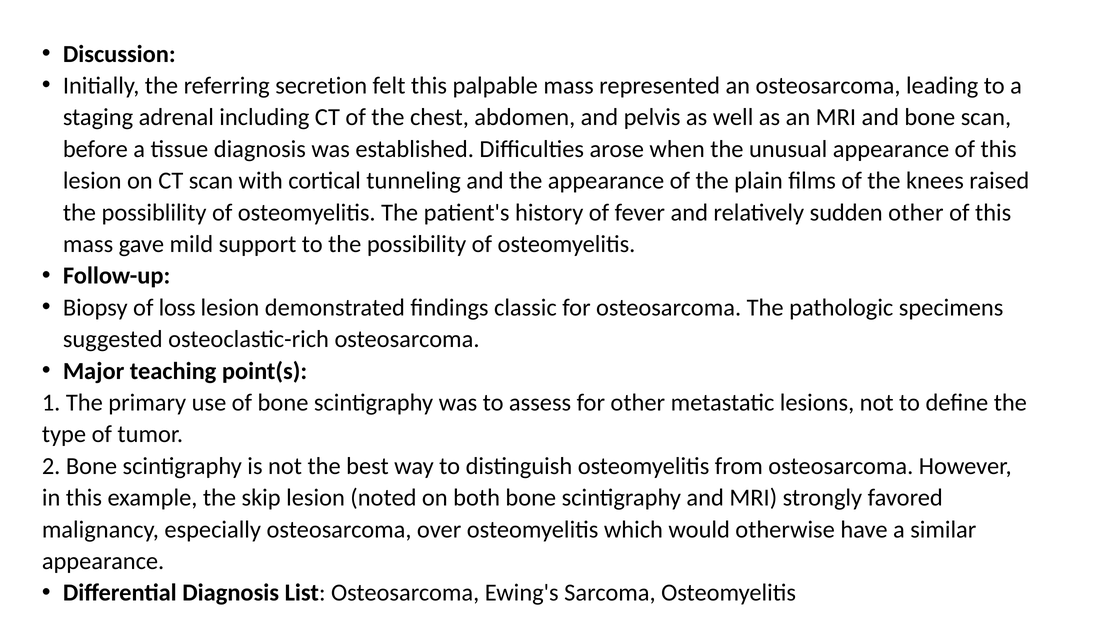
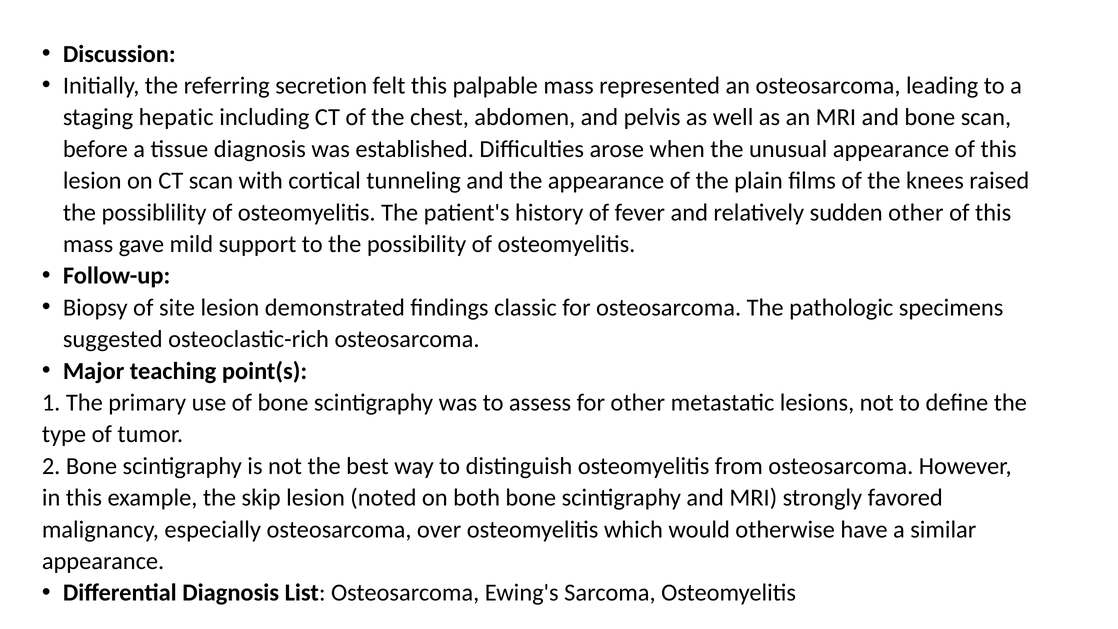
adrenal: adrenal -> hepatic
loss: loss -> site
